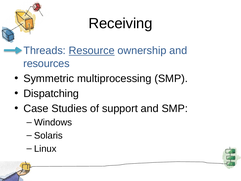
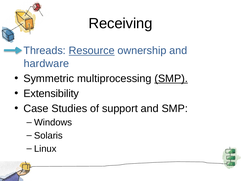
resources: resources -> hardware
SMP at (171, 78) underline: none -> present
Dispatching: Dispatching -> Extensibility
